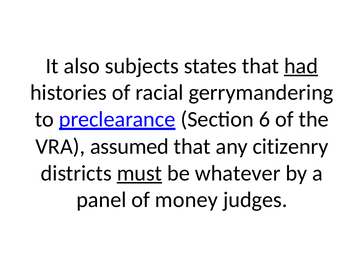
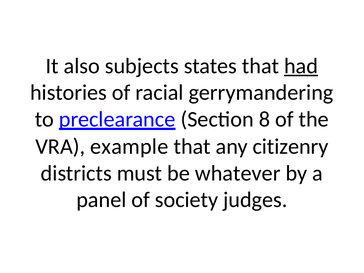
6: 6 -> 8
assumed: assumed -> example
must underline: present -> none
money: money -> society
